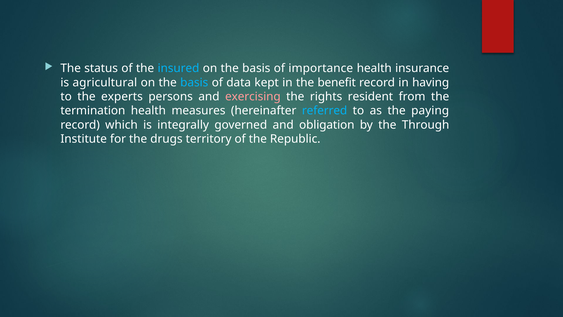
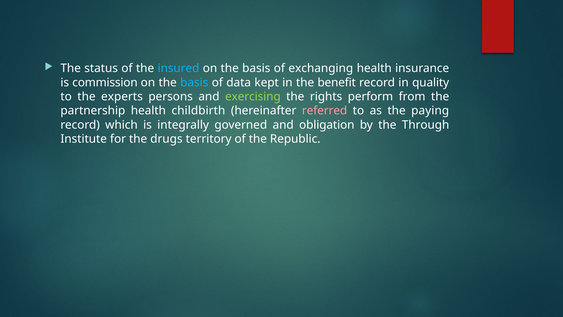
importance: importance -> exchanging
agricultural: agricultural -> commission
having: having -> quality
exercising colour: pink -> light green
resident: resident -> perform
termination: termination -> partnership
measures: measures -> childbirth
referred colour: light blue -> pink
